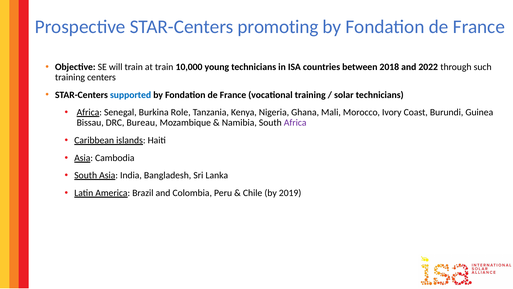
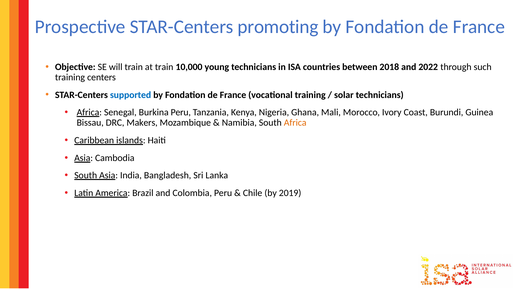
Burkina Role: Role -> Peru
Bureau: Bureau -> Makers
Africa at (295, 123) colour: purple -> orange
